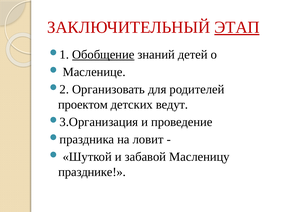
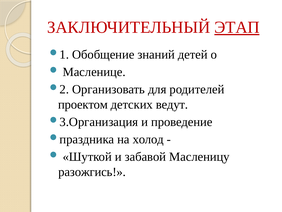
Обобщение underline: present -> none
ловит: ловит -> холод
празднике: празднике -> разожгись
